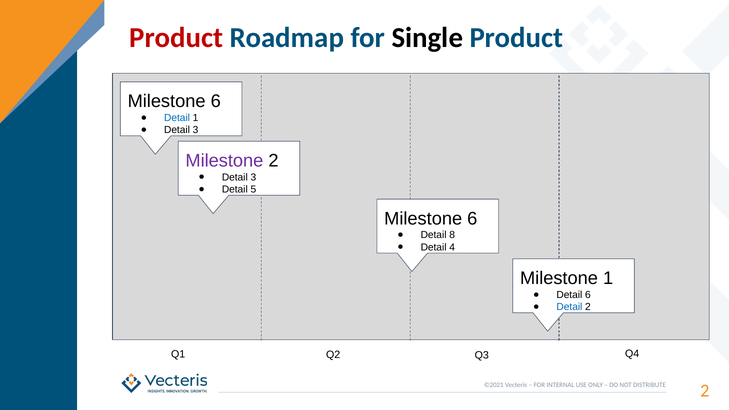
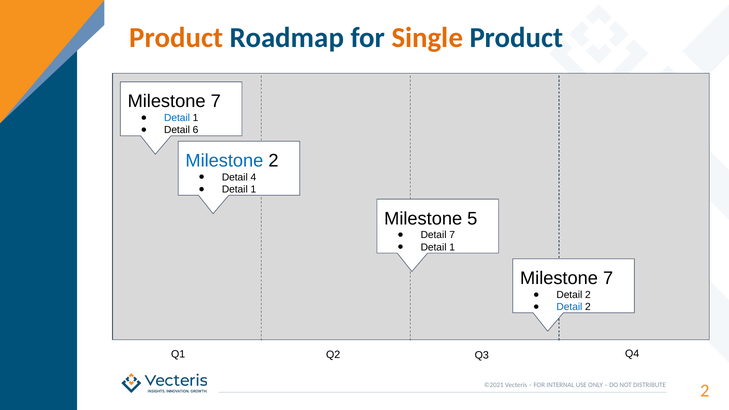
Product at (176, 38) colour: red -> orange
Single colour: black -> orange
6 at (216, 101): 6 -> 7
3 at (196, 130): 3 -> 6
Milestone at (224, 161) colour: purple -> blue
3 at (253, 177): 3 -> 4
5 at (253, 189): 5 -> 1
6 at (472, 219): 6 -> 5
Detail 8: 8 -> 7
4 at (452, 247): 4 -> 1
1 at (608, 278): 1 -> 7
6 at (588, 295): 6 -> 2
